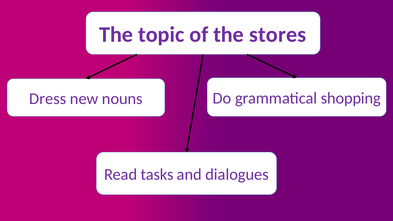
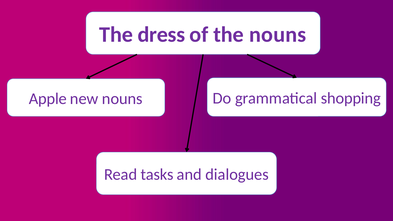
topic: topic -> dress
the stores: stores -> nouns
Dress: Dress -> Apple
